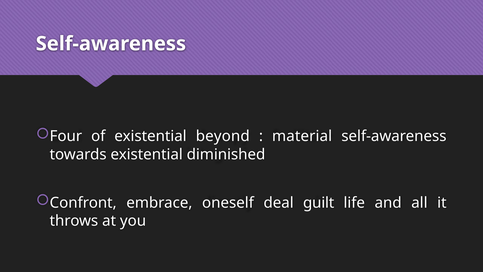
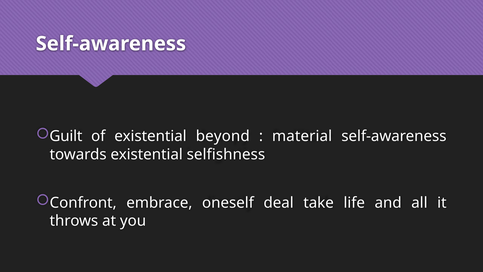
Four: Four -> Guilt
diminished: diminished -> selfishness
guilt: guilt -> take
